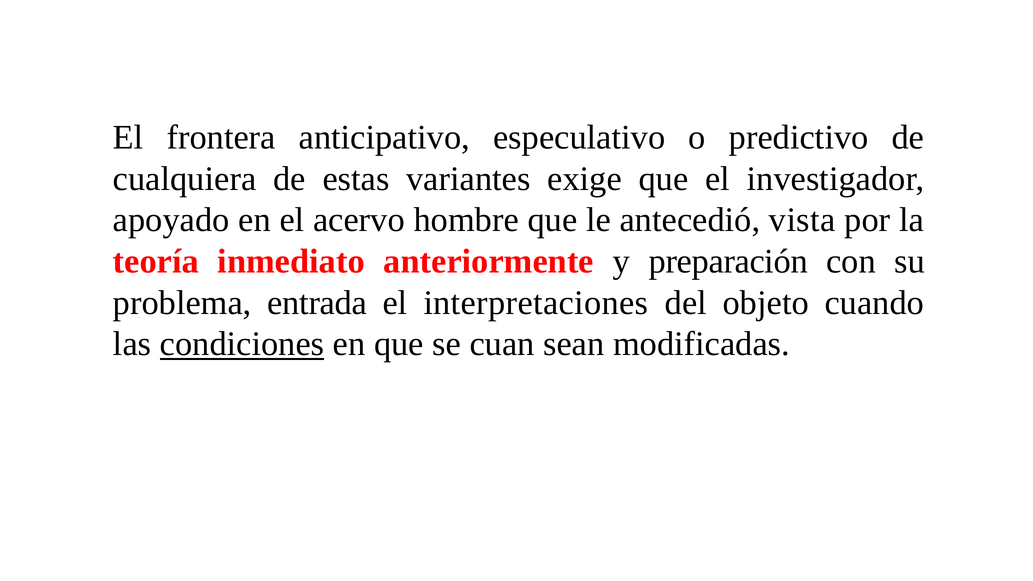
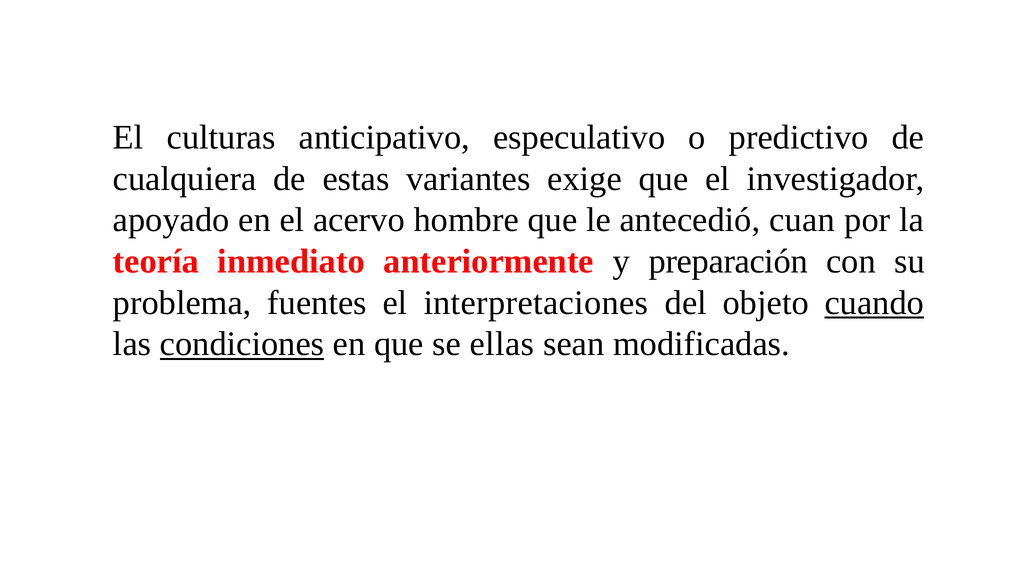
frontera: frontera -> culturas
vista: vista -> cuan
entrada: entrada -> fuentes
cuando underline: none -> present
cuan: cuan -> ellas
